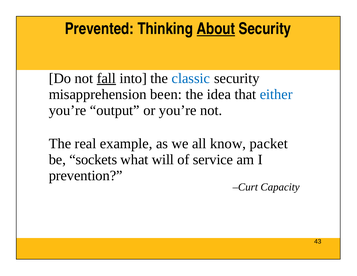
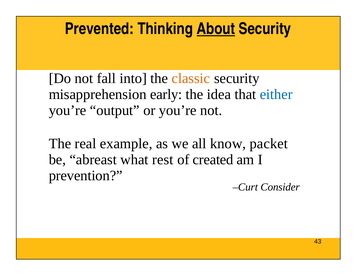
fall underline: present -> none
classic colour: blue -> orange
been: been -> early
sockets: sockets -> abreast
will: will -> rest
service: service -> created
Capacity: Capacity -> Consider
